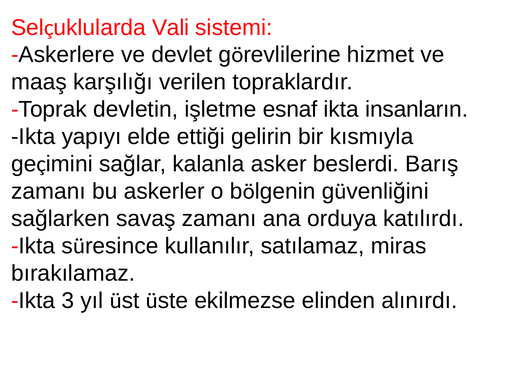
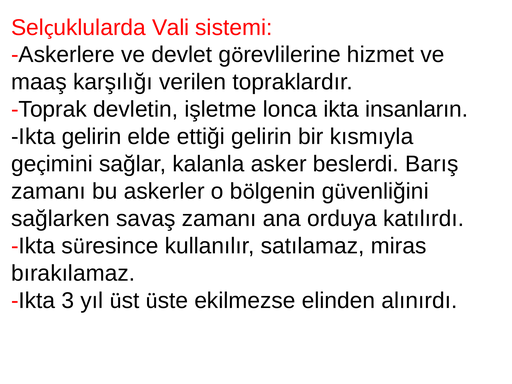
esnaf: esnaf -> lonca
Ikta yapıyı: yapıyı -> gelirin
